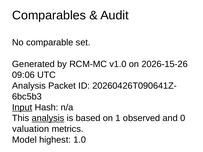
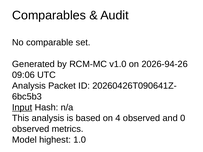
2026-15-26: 2026-15-26 -> 2026-94-26
analysis at (48, 118) underline: present -> none
1: 1 -> 4
valuation at (31, 129): valuation -> observed
